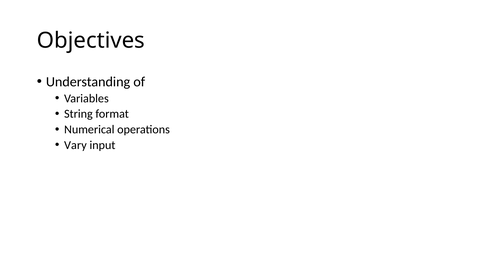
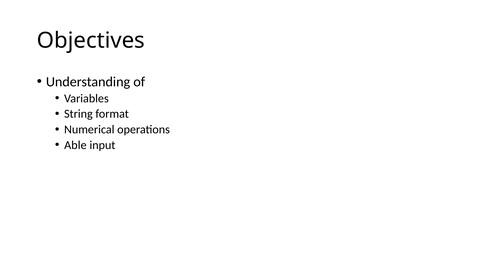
Vary: Vary -> Able
